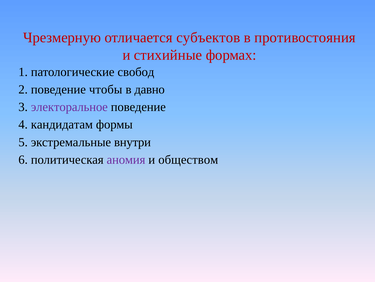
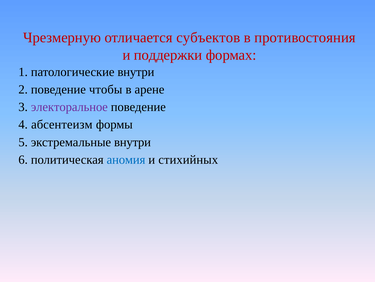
стихийные: стихийные -> поддержки
патологические свобод: свобод -> внутри
давно: давно -> арене
кандидатам: кандидатам -> абсентеизм
аномия colour: purple -> blue
обществом: обществом -> стихийных
